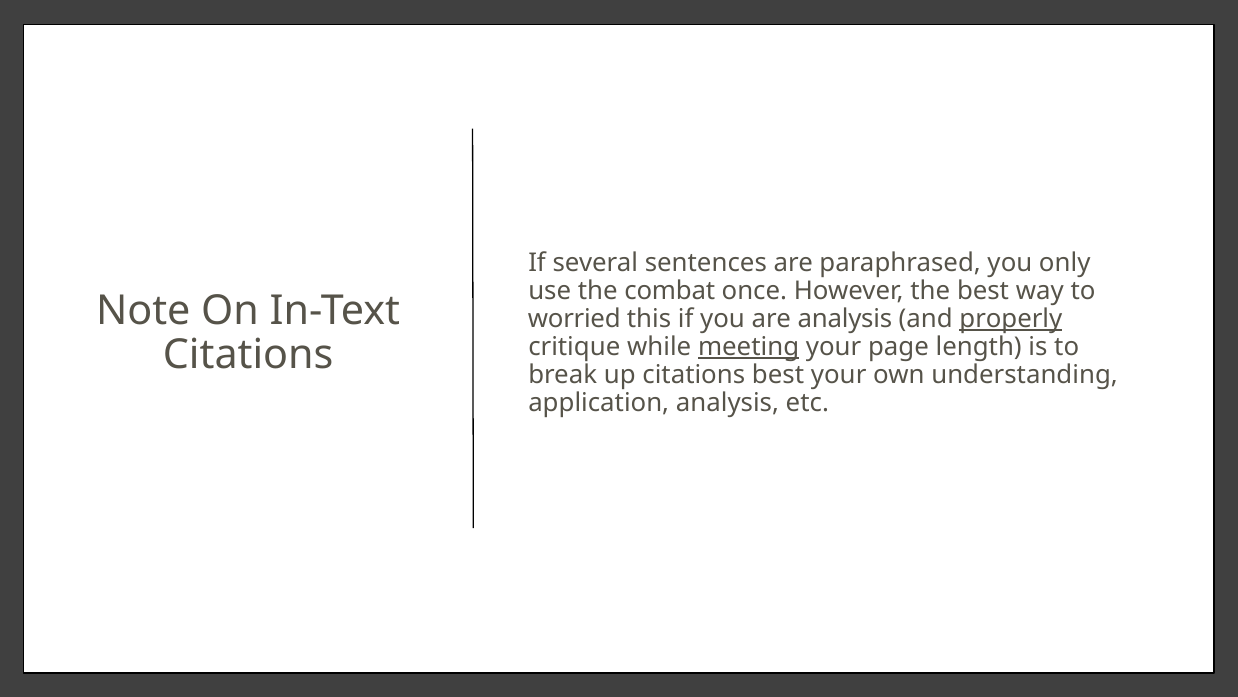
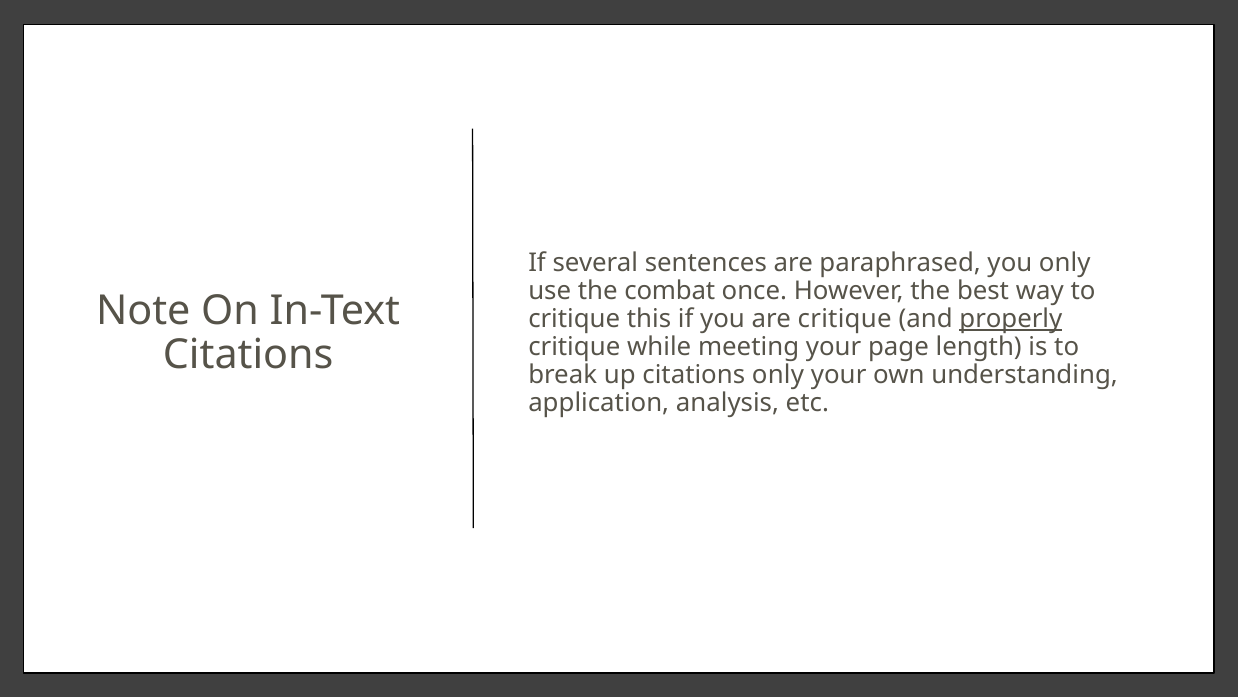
worried at (574, 319): worried -> critique
are analysis: analysis -> critique
meeting underline: present -> none
citations best: best -> only
